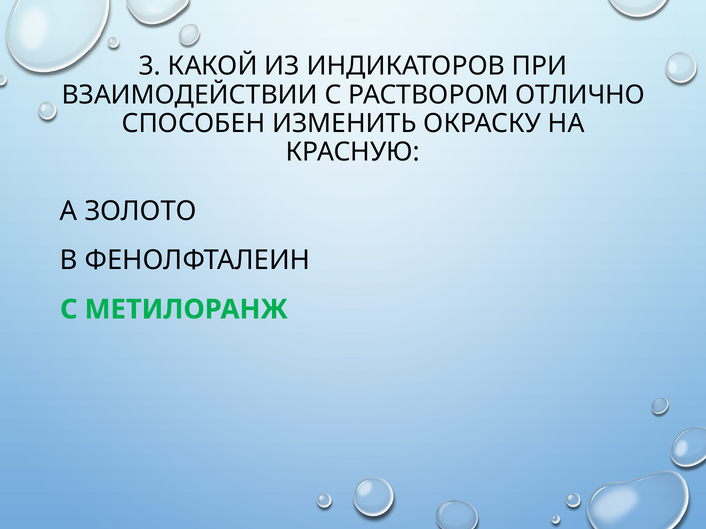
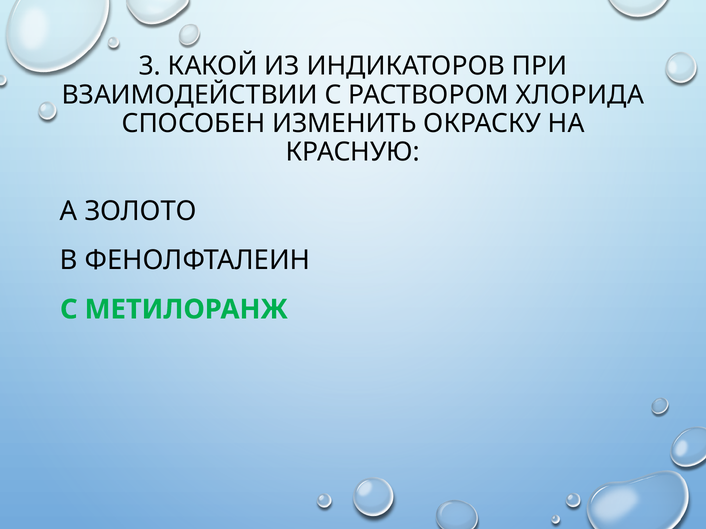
ОТЛИЧНО: ОТЛИЧНО -> ХЛОРИДА
